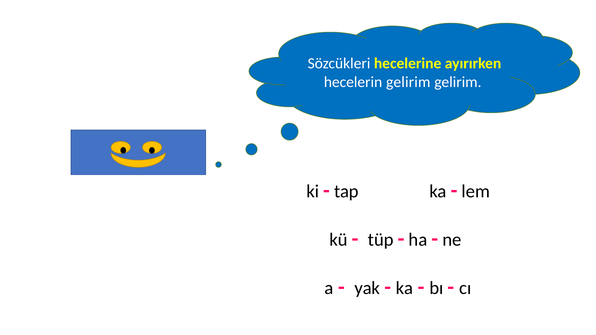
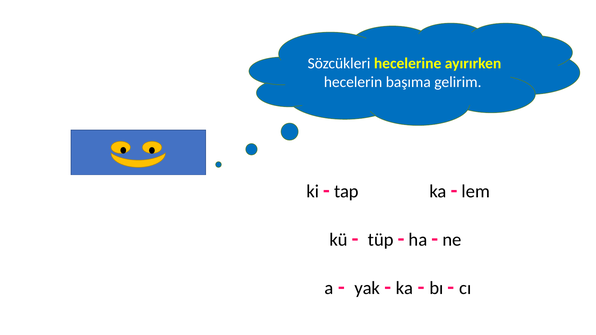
hecelerin gelirim: gelirim -> başıma
